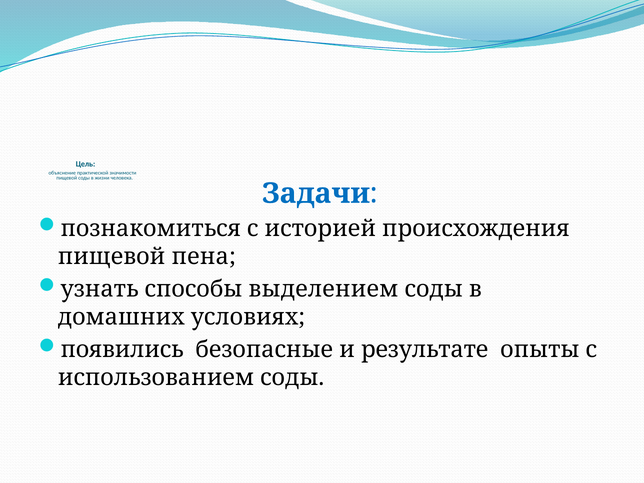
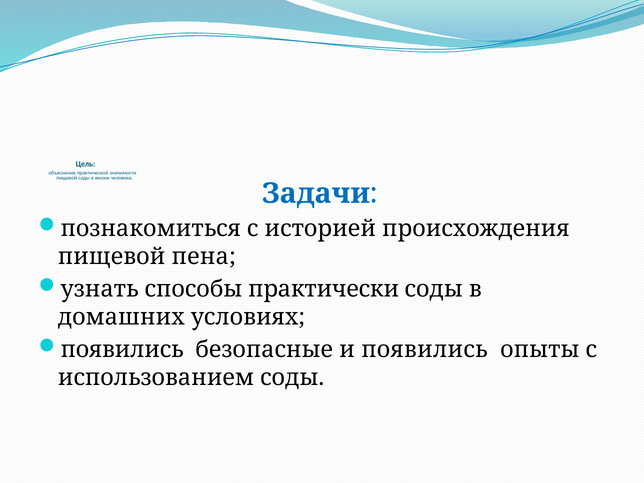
выделением: выделением -> практически
и результате: результате -> появились
